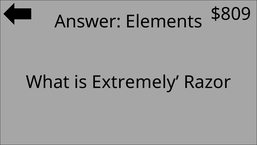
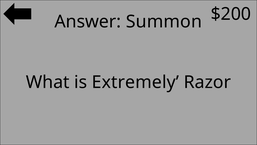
$809: $809 -> $200
Elements: Elements -> Summon
